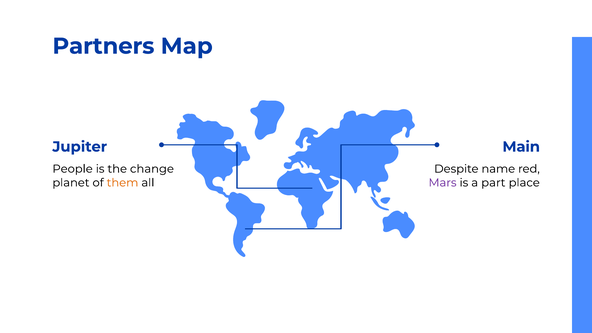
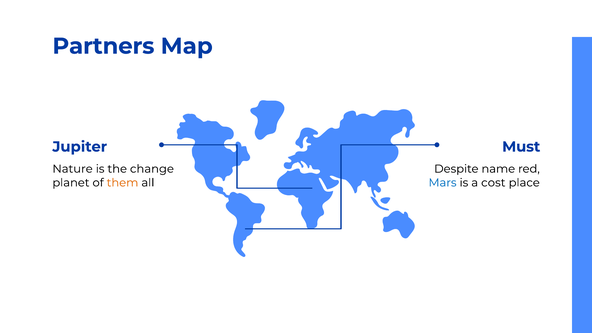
Main: Main -> Must
People: People -> Nature
Mars colour: purple -> blue
part: part -> cost
